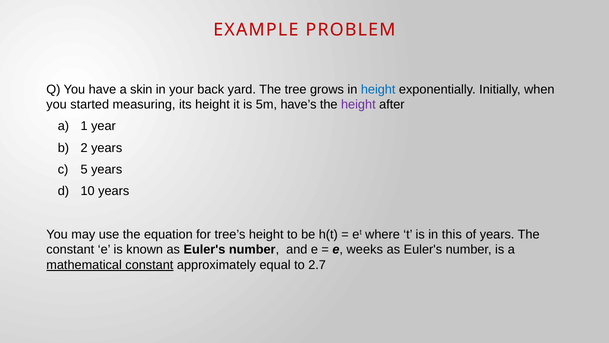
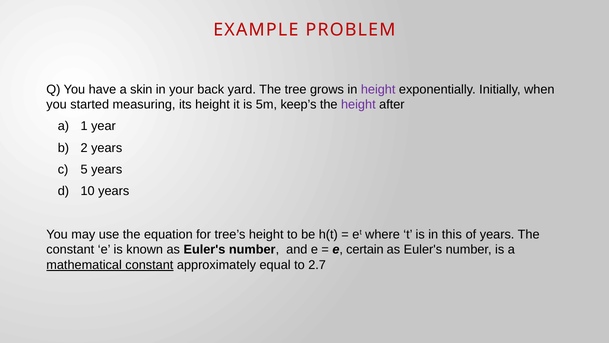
height at (378, 89) colour: blue -> purple
have’s: have’s -> keep’s
weeks: weeks -> certain
